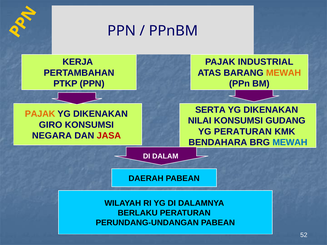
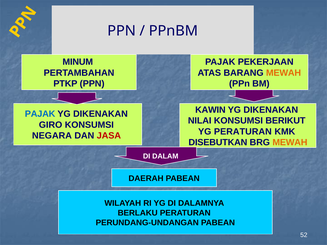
KERJA: KERJA -> MINUM
INDUSTRIAL: INDUSTRIAL -> PEKERJAAN
SERTA: SERTA -> KAWIN
PAJAK at (40, 114) colour: orange -> blue
GUDANG: GUDANG -> BERIKUT
BENDAHARA: BENDAHARA -> DISEBUTKAN
MEWAH at (290, 143) colour: blue -> orange
